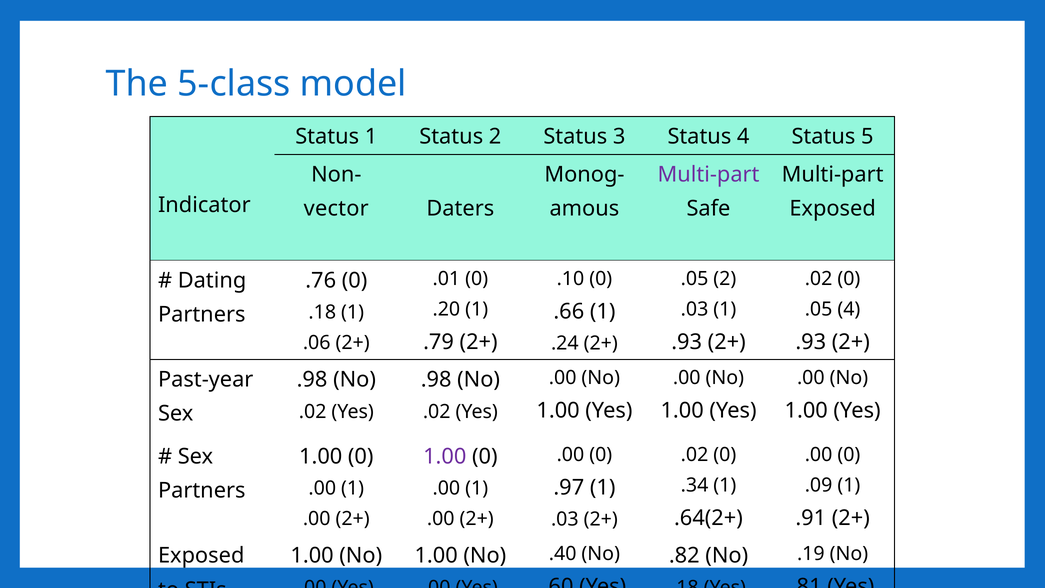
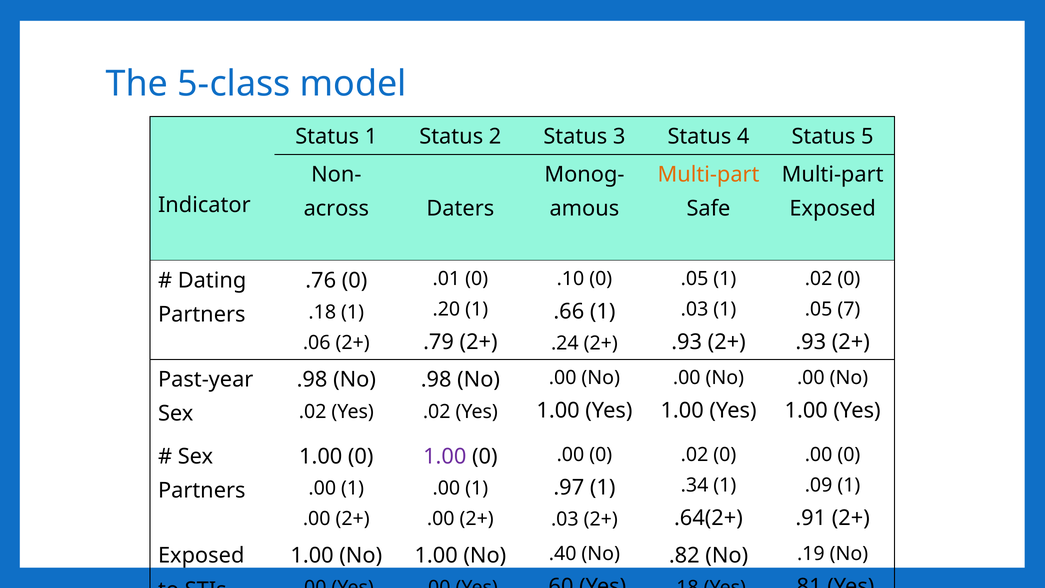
Multi-part at (709, 174) colour: purple -> orange
vector: vector -> across
.05 2: 2 -> 1
.05 4: 4 -> 7
